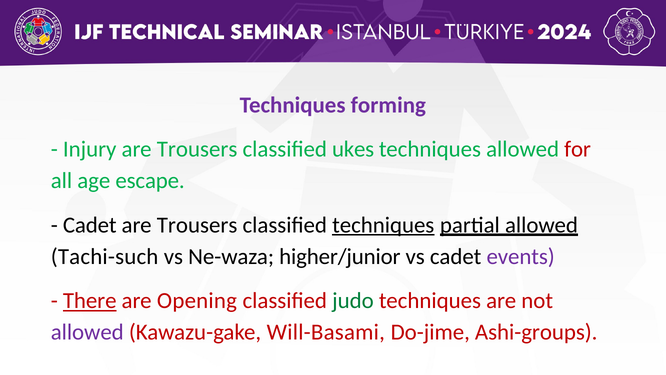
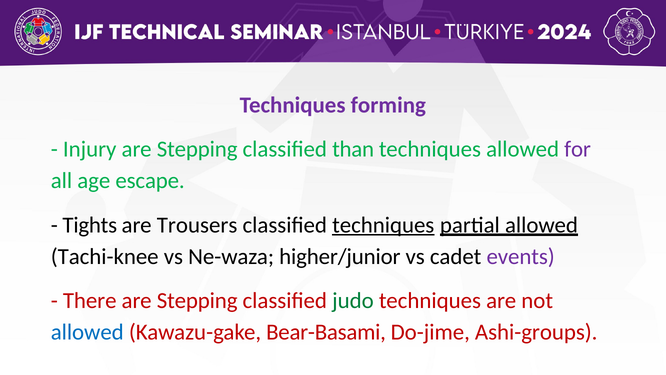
Trousers at (197, 149): Trousers -> Stepping
ukes: ukes -> than
for colour: red -> purple
Cadet at (90, 225): Cadet -> Tights
Tachi-such: Tachi-such -> Tachi-knee
There underline: present -> none
Opening at (197, 300): Opening -> Stepping
allowed at (87, 332) colour: purple -> blue
Will-Basami: Will-Basami -> Bear-Basami
